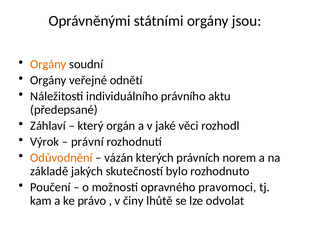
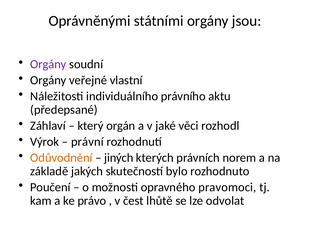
Orgány at (48, 64) colour: orange -> purple
odnětí: odnětí -> vlastní
vázán: vázán -> jiných
činy: činy -> čest
